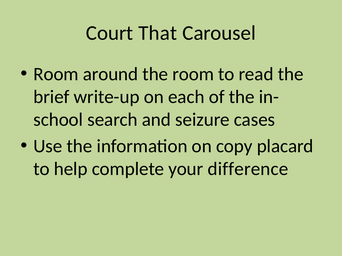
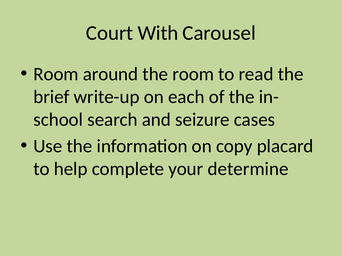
That: That -> With
difference: difference -> determine
